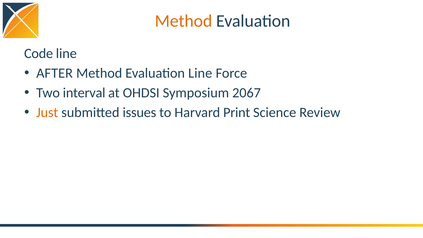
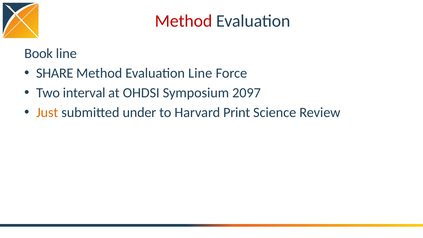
Method at (184, 21) colour: orange -> red
Code: Code -> Book
AFTER: AFTER -> SHARE
2067: 2067 -> 2097
issues: issues -> under
